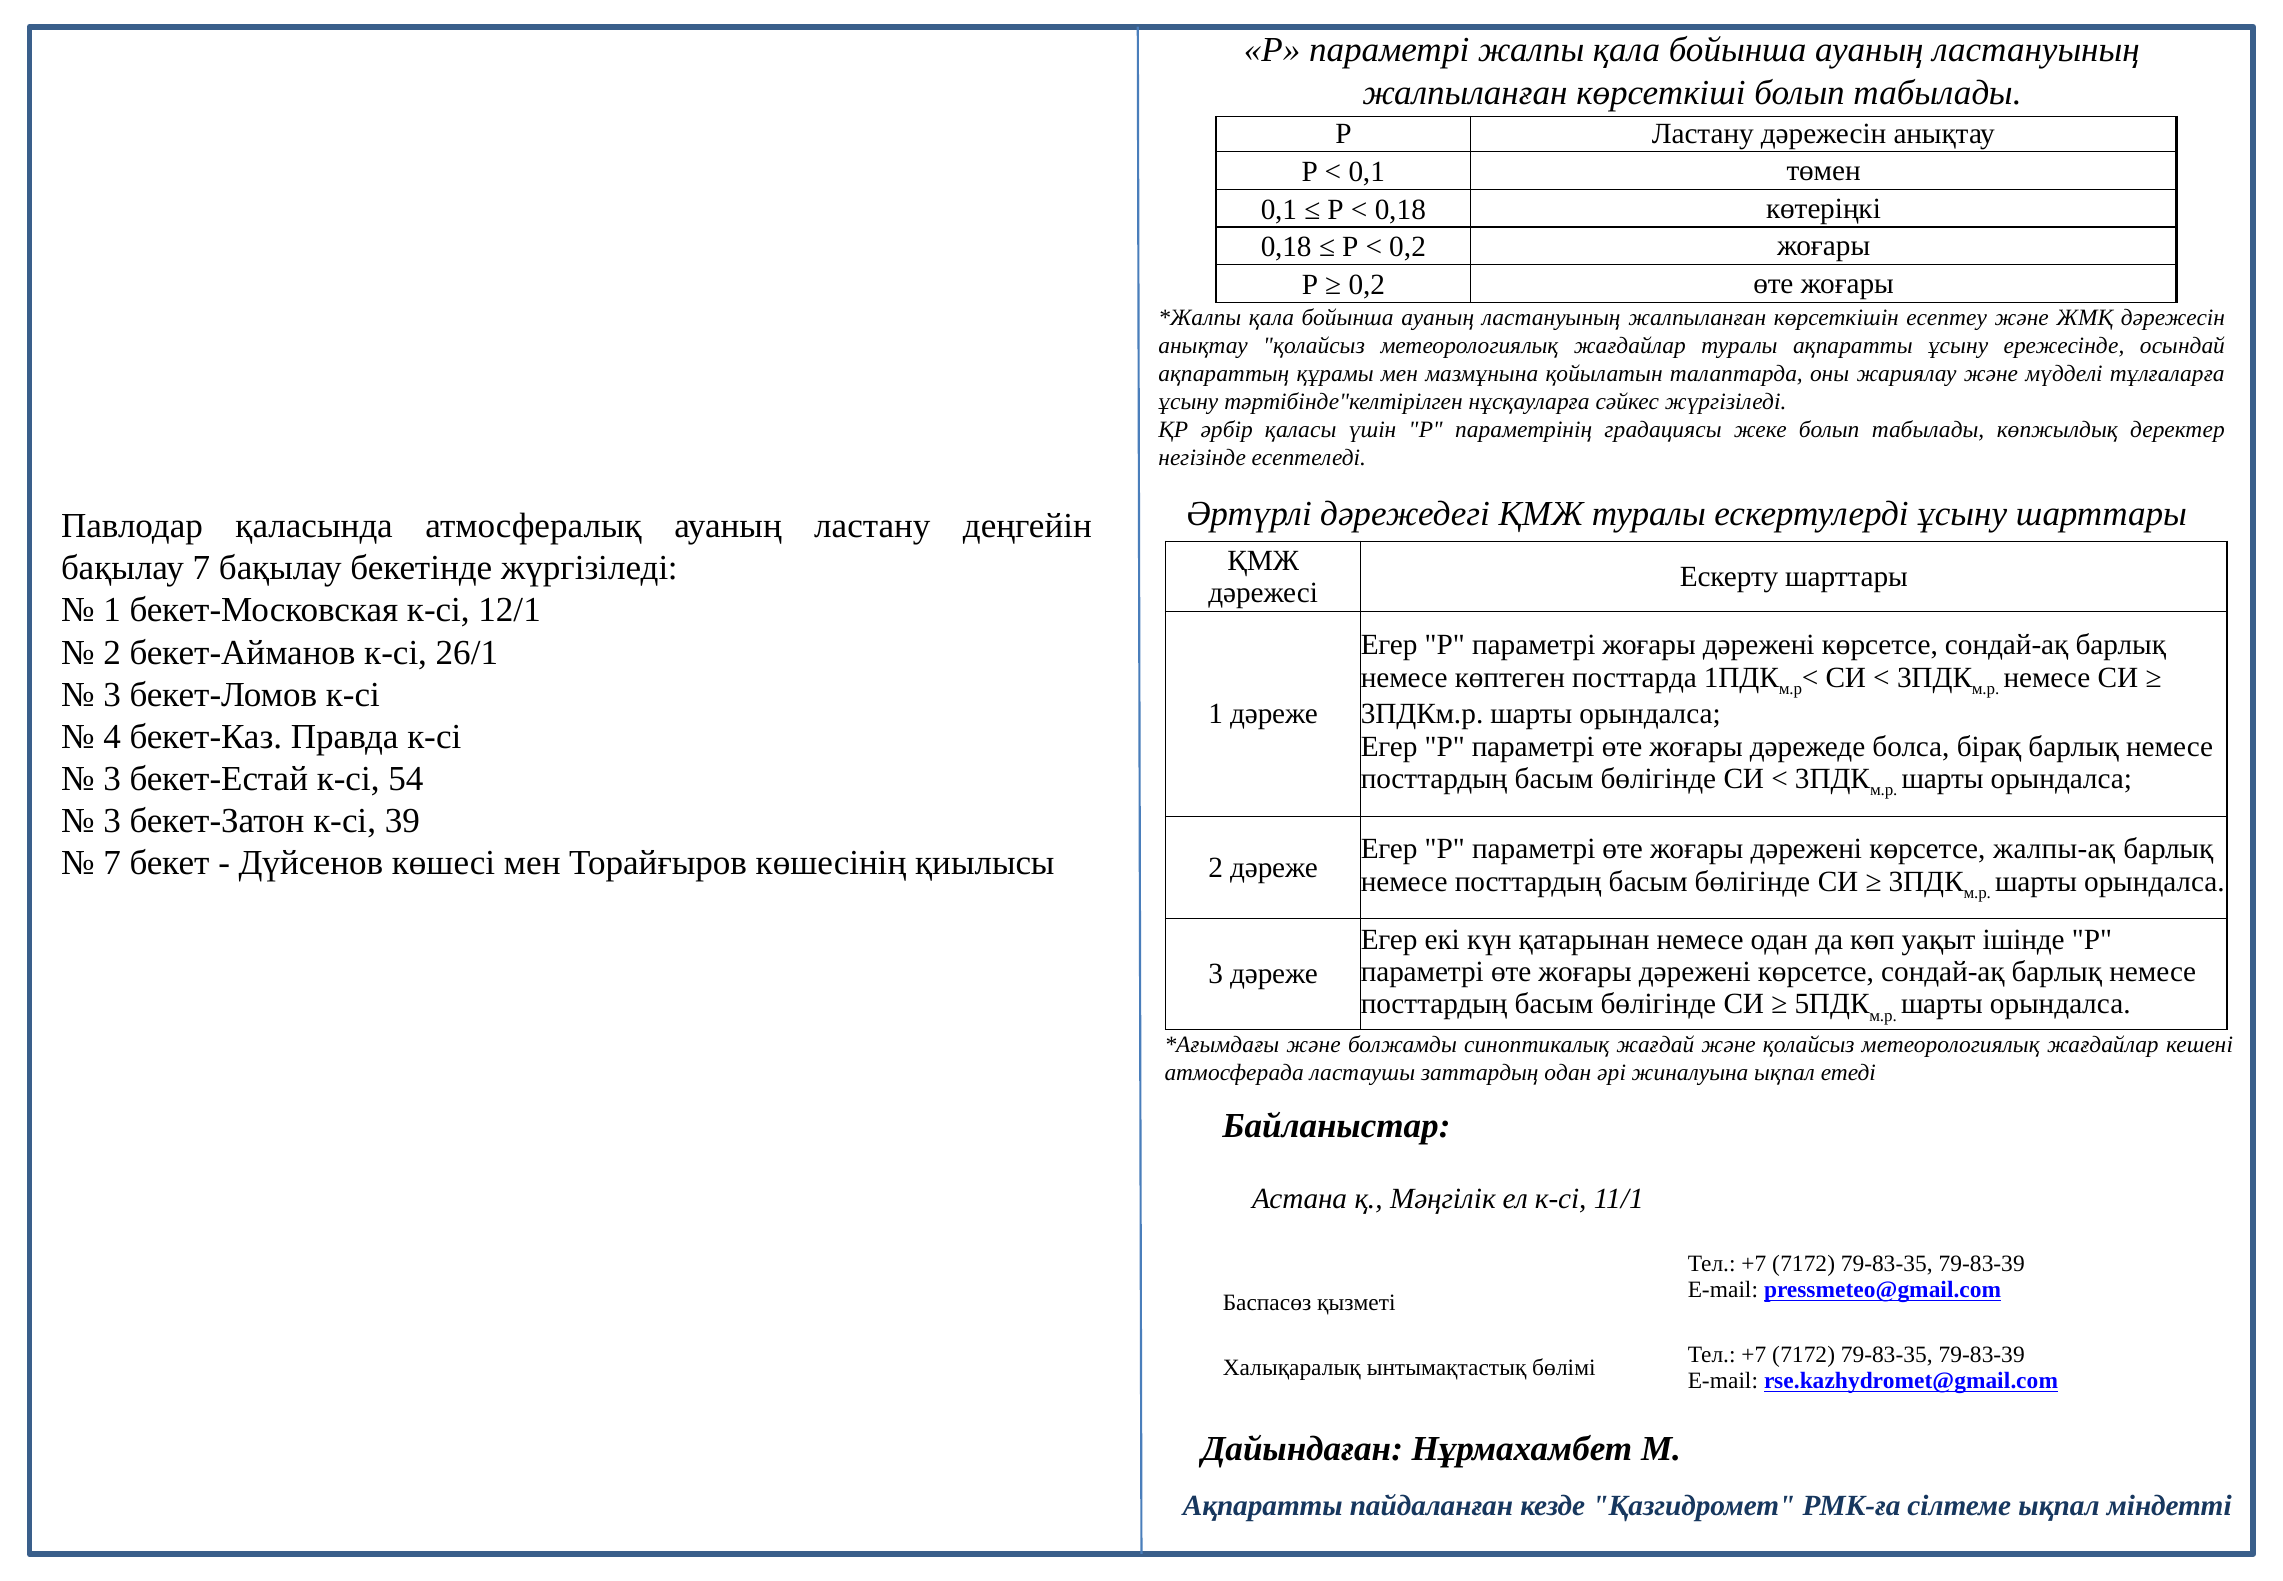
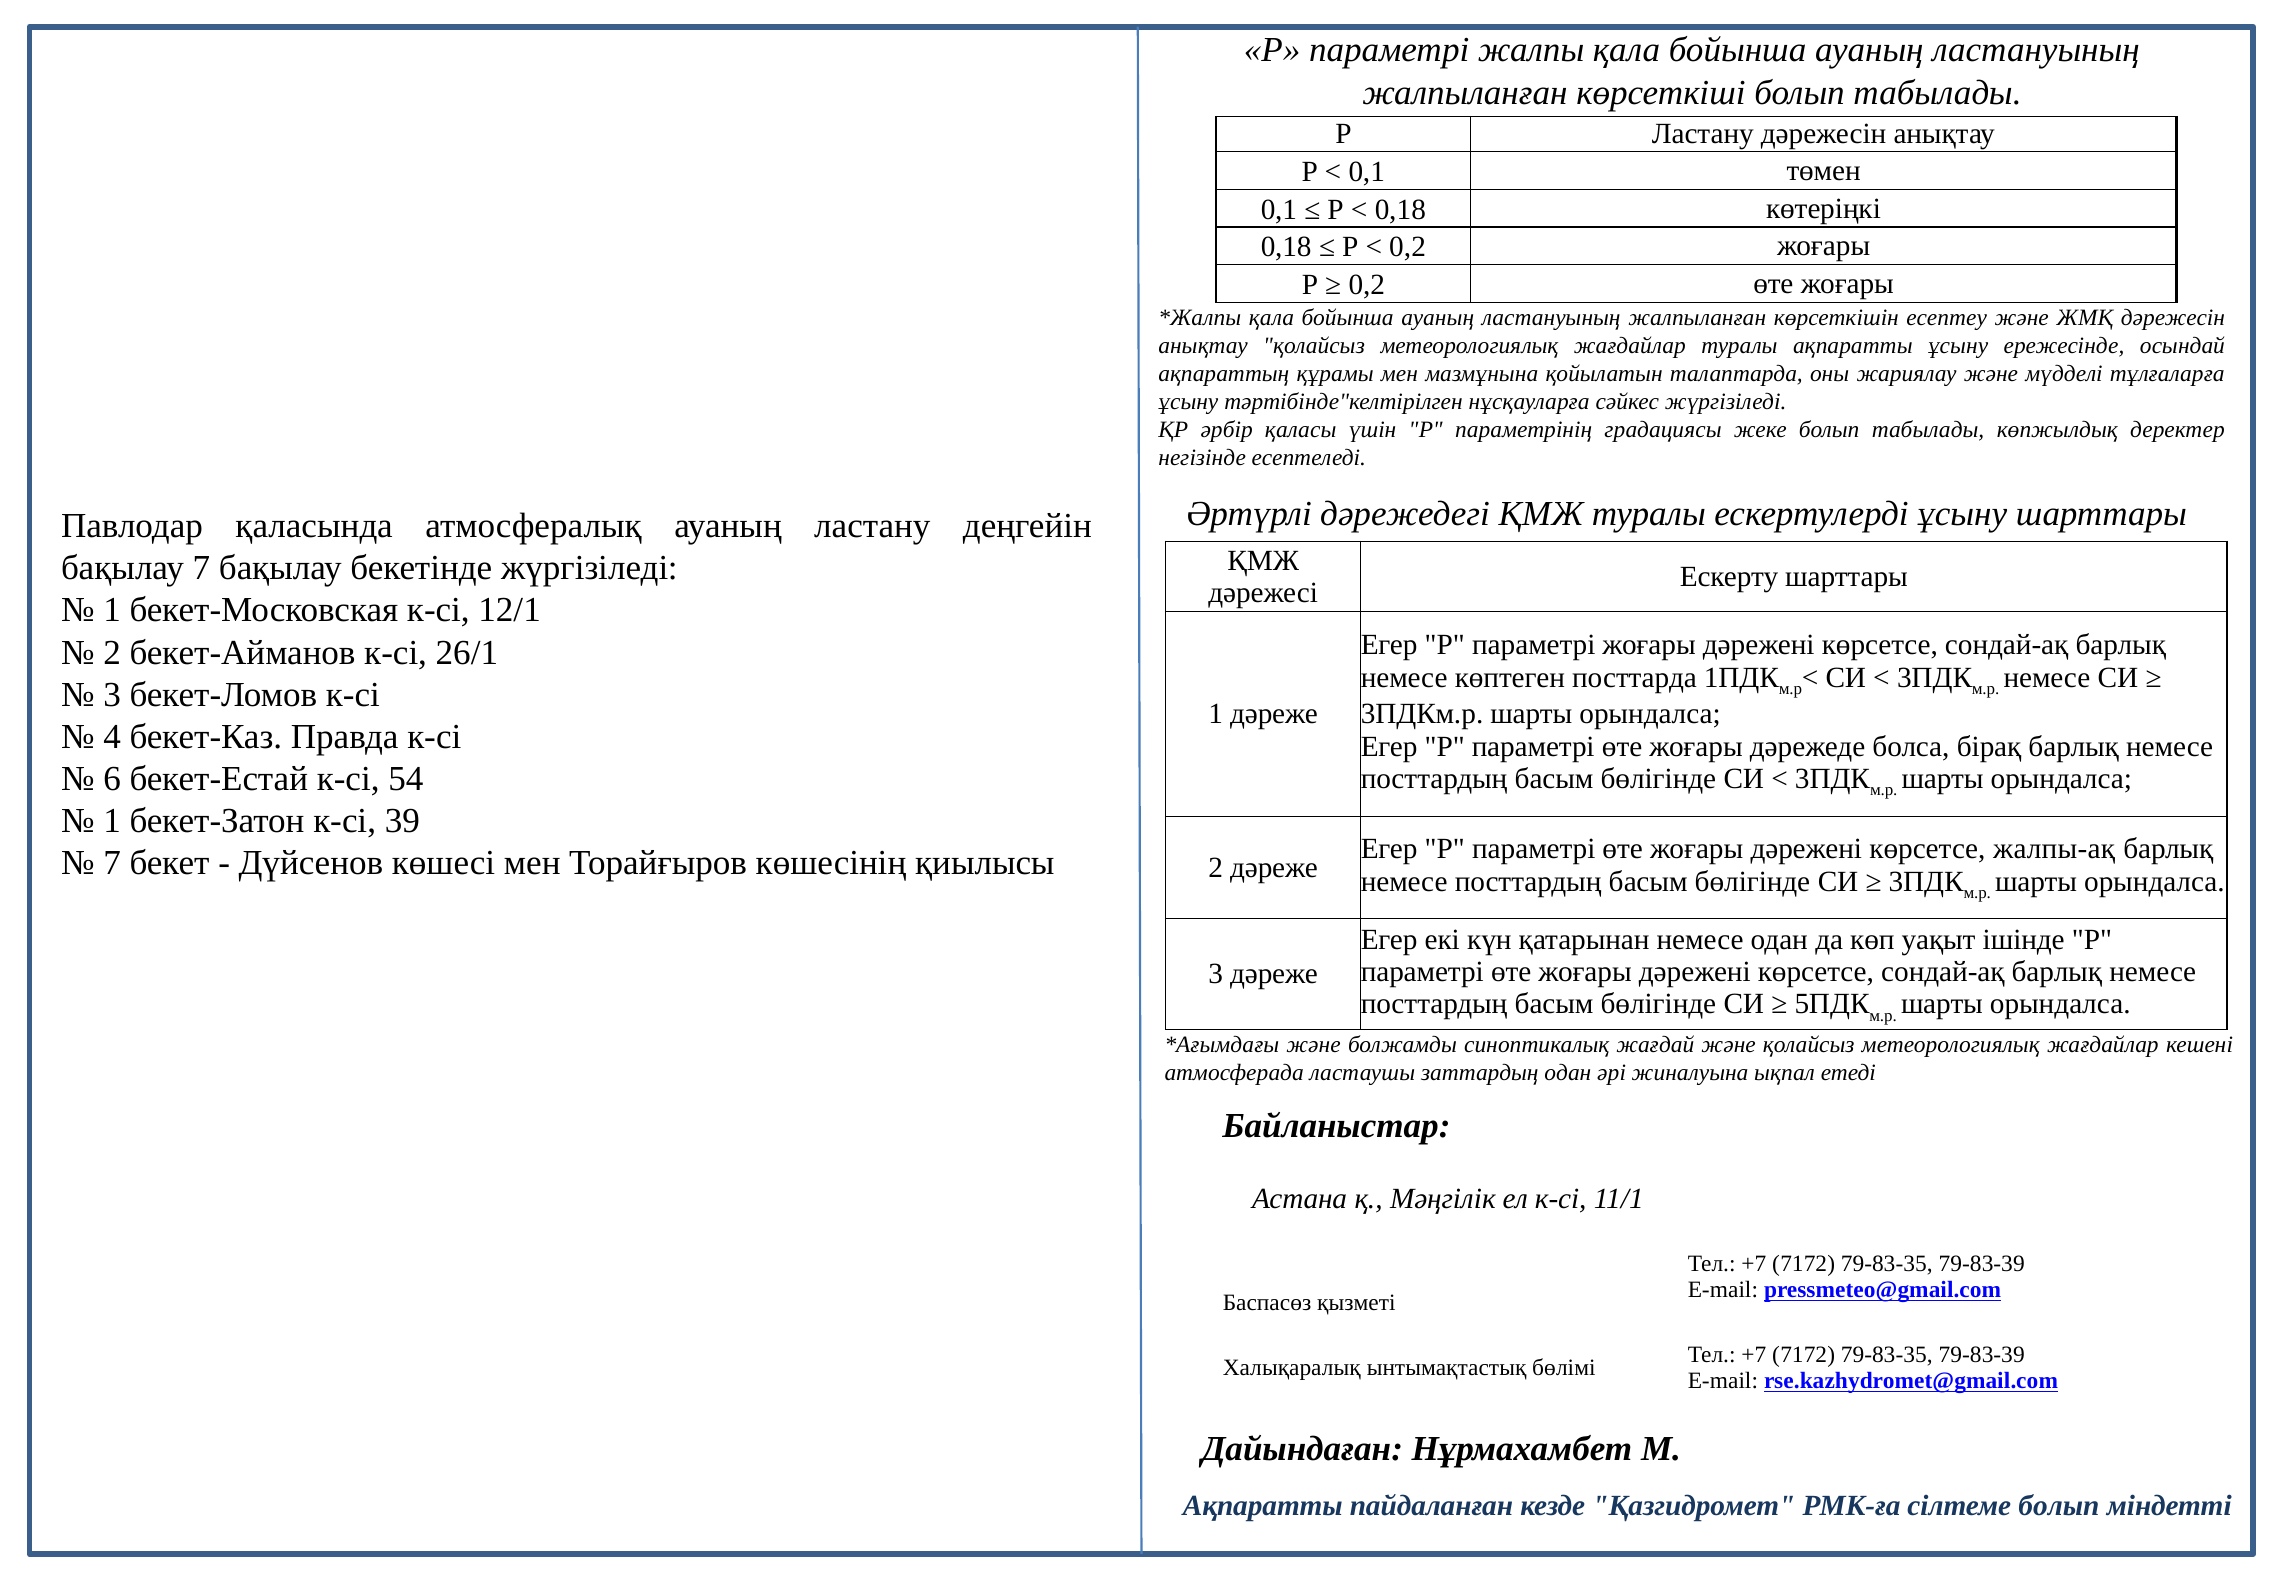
3 at (112, 779): 3 -> 6
3 at (112, 821): 3 -> 1
сілтеме ықпал: ықпал -> болып
